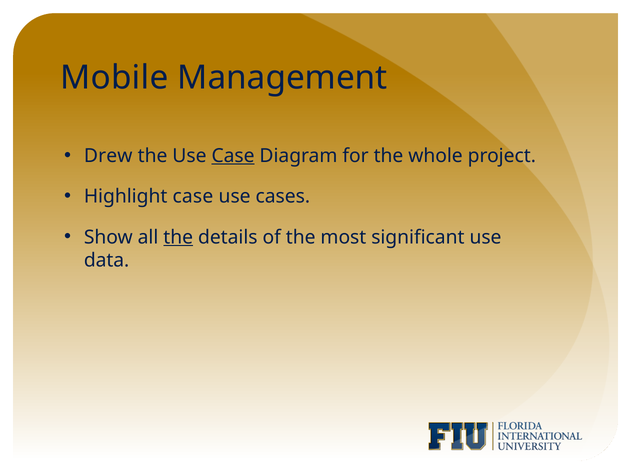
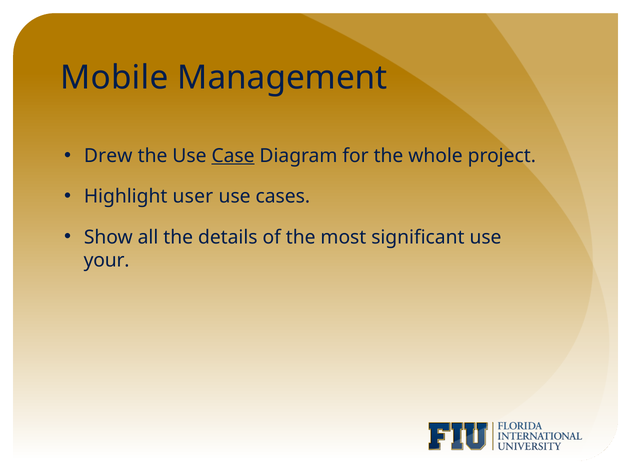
Highlight case: case -> user
the at (178, 237) underline: present -> none
data: data -> your
